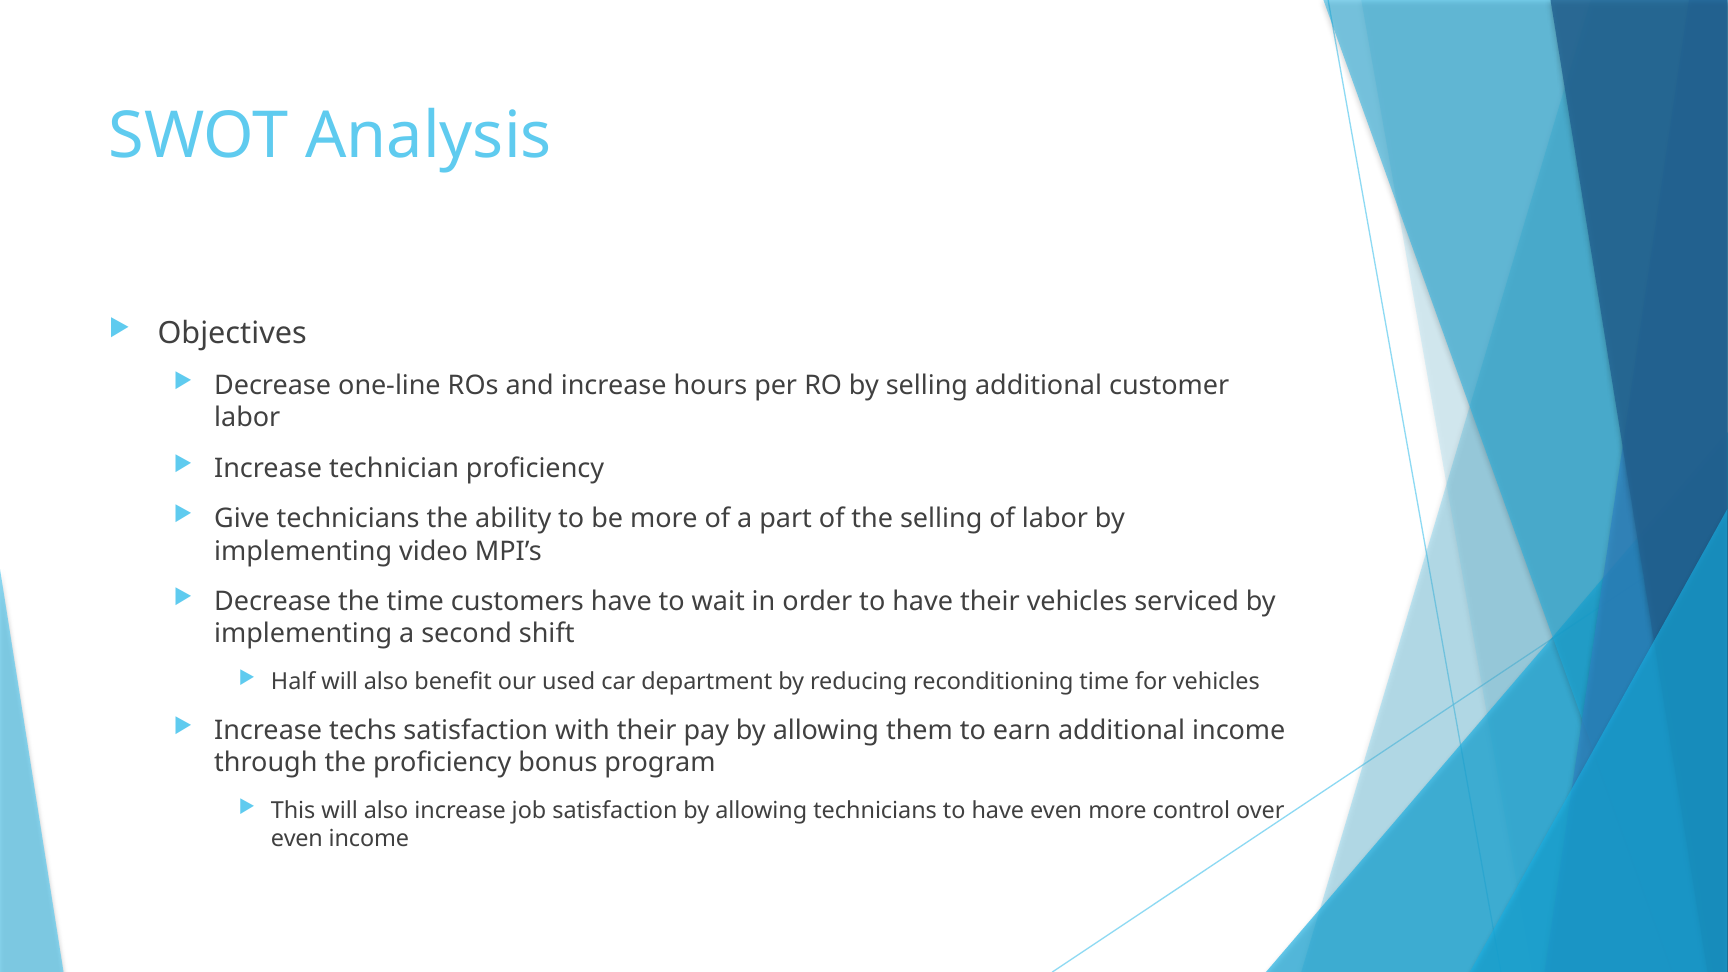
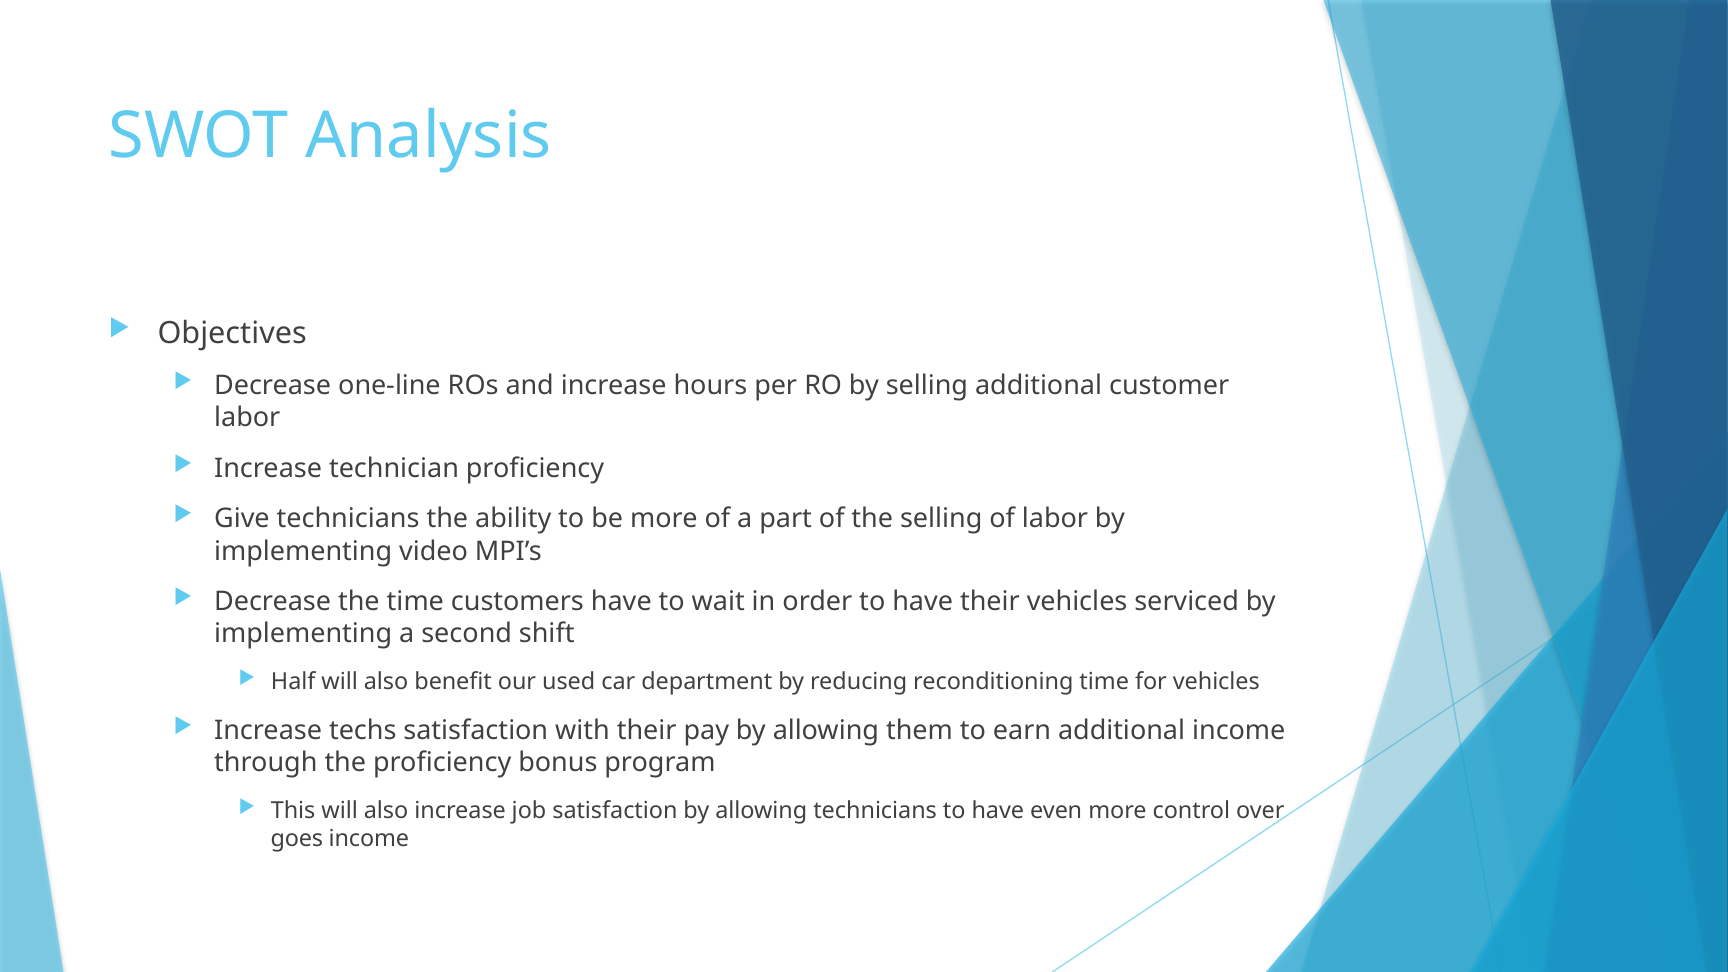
even at (297, 839): even -> goes
